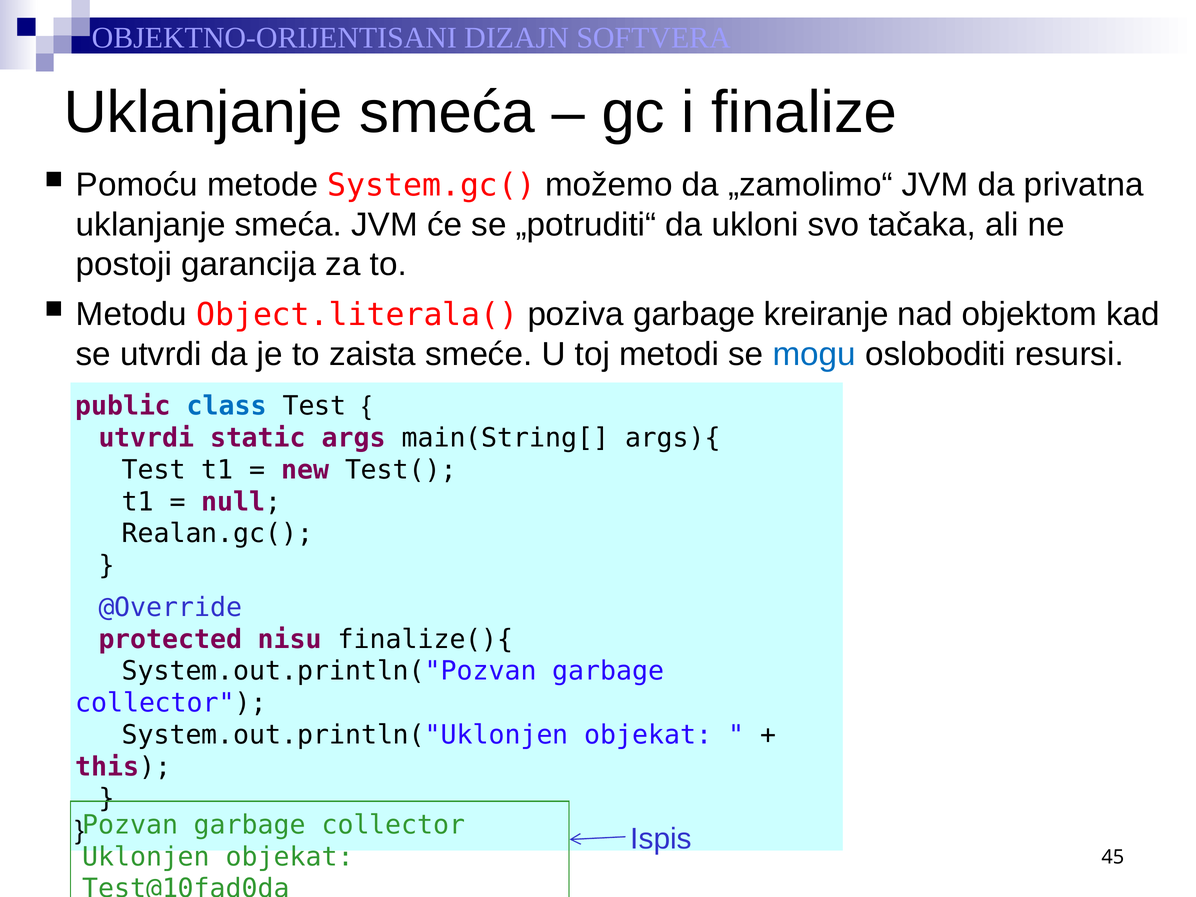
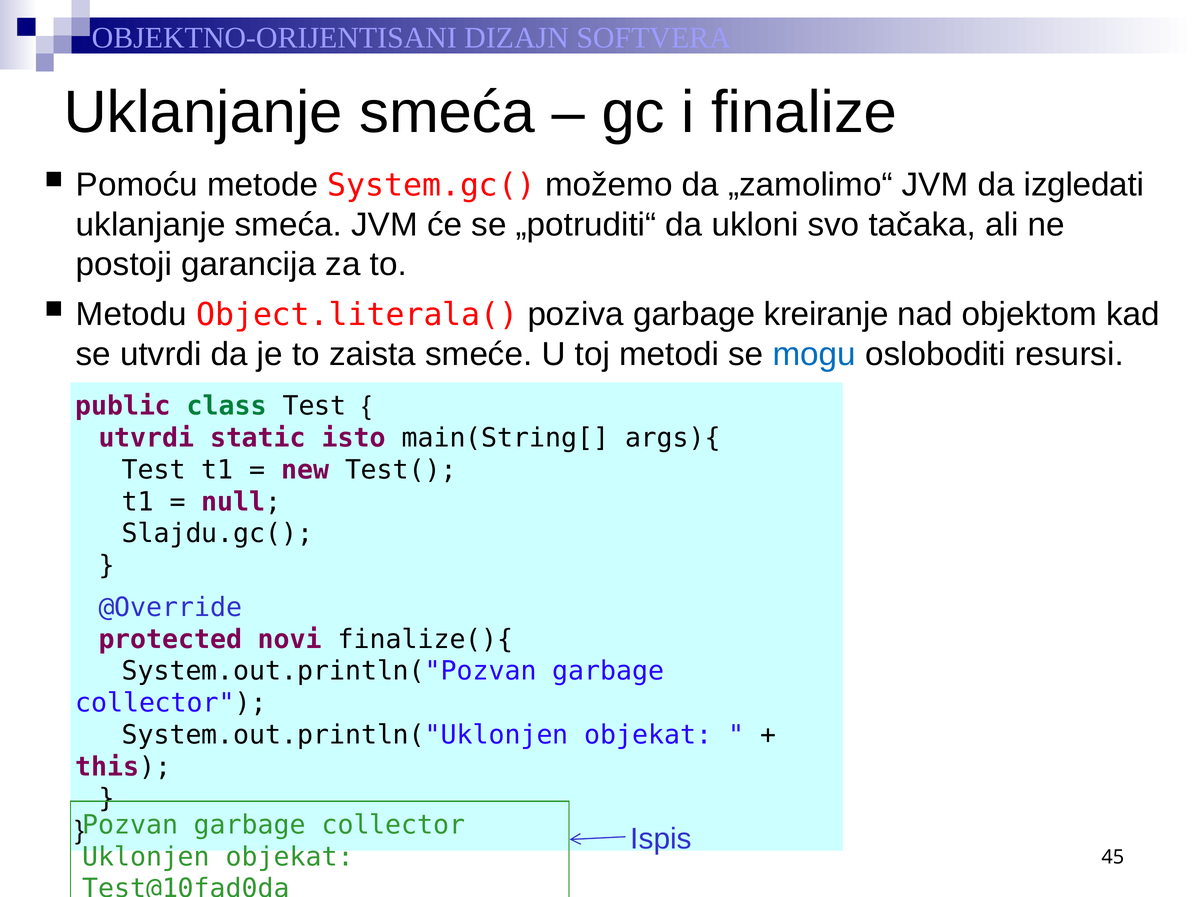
privatna: privatna -> izgledati
class colour: blue -> green
args: args -> isto
Realan.gc(: Realan.gc( -> Slajdu.gc(
nisu: nisu -> novi
